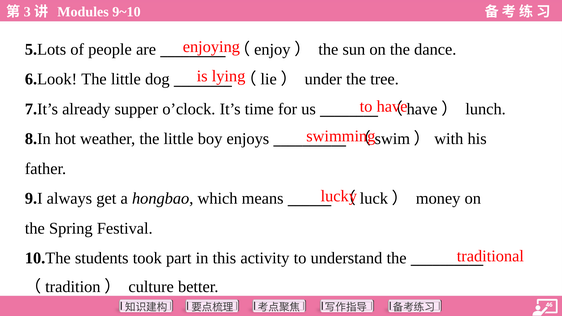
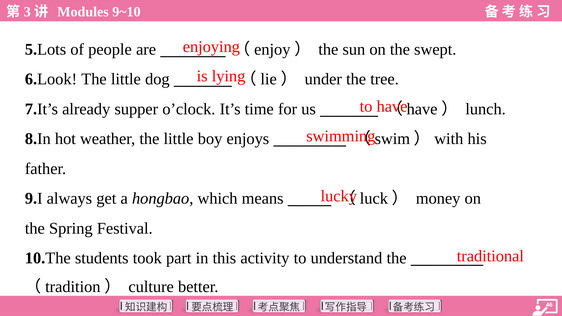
dance: dance -> swept
